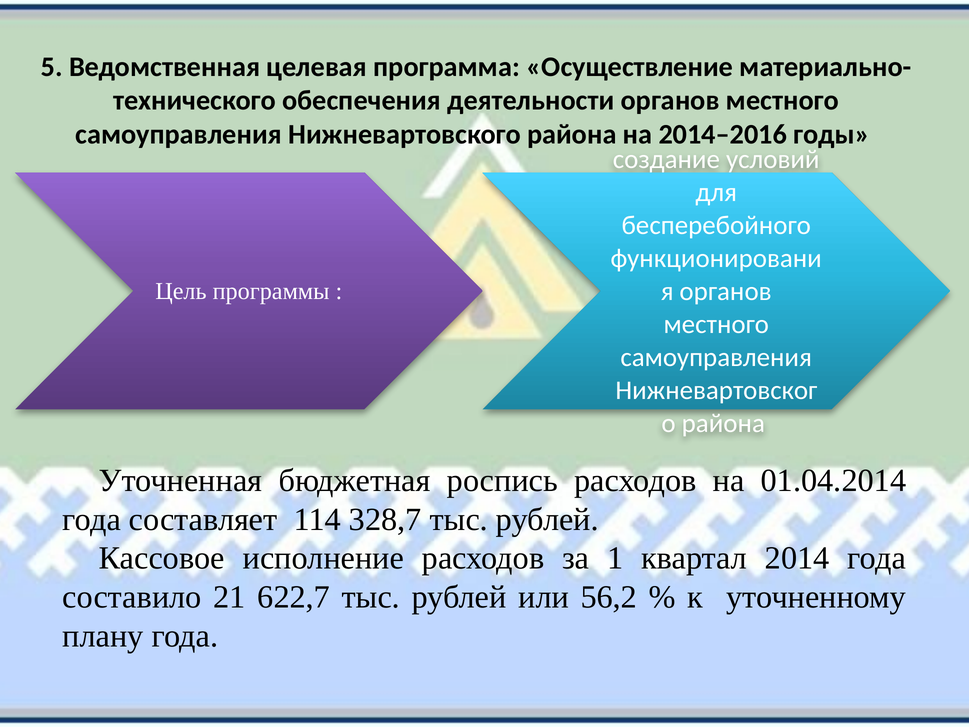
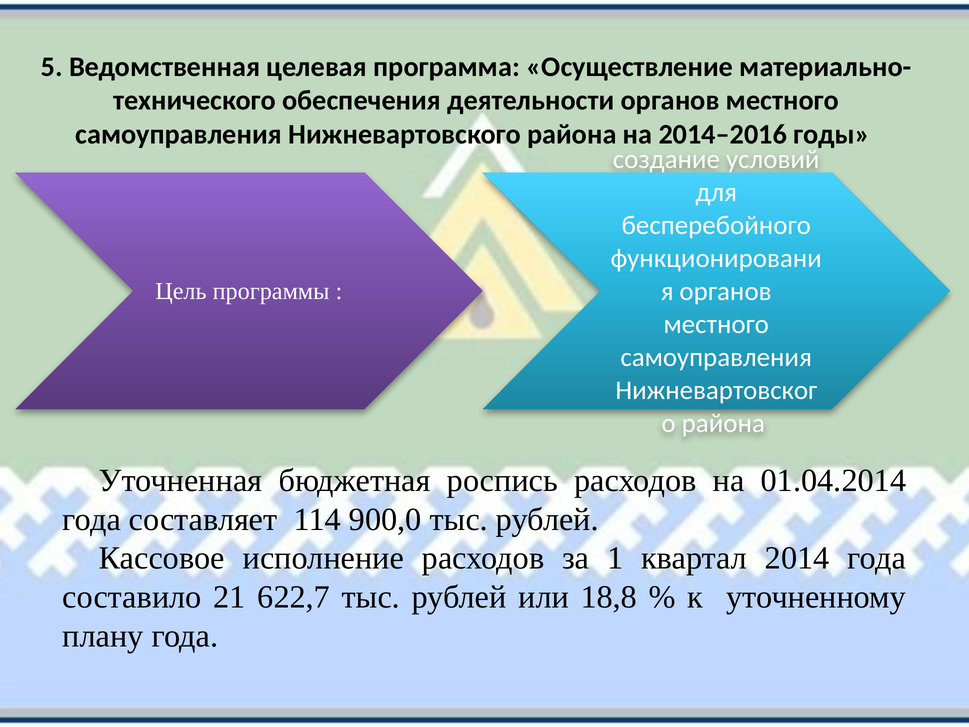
328,7: 328,7 -> 900,0
56,2: 56,2 -> 18,8
